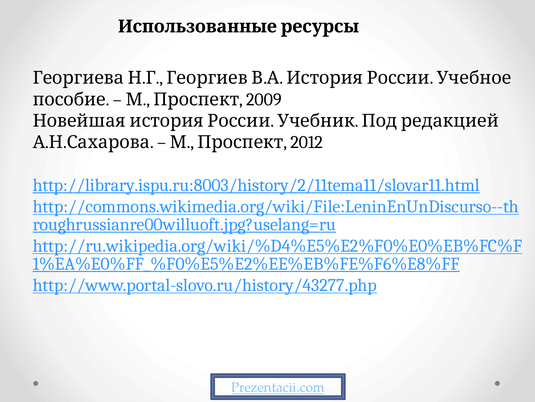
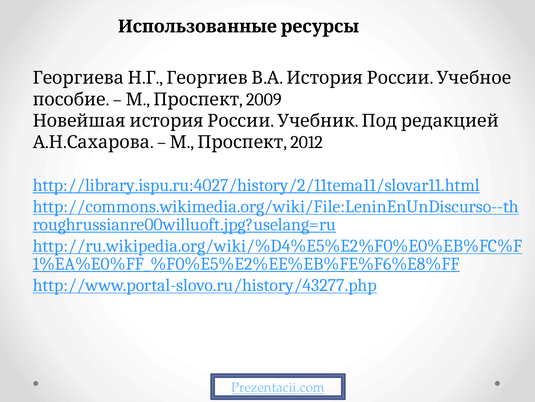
http://library.ispu.ru:8003/history/2/11tema11/slovar11.html: http://library.ispu.ru:8003/history/2/11tema11/slovar11.html -> http://library.ispu.ru:4027/history/2/11tema11/slovar11.html
